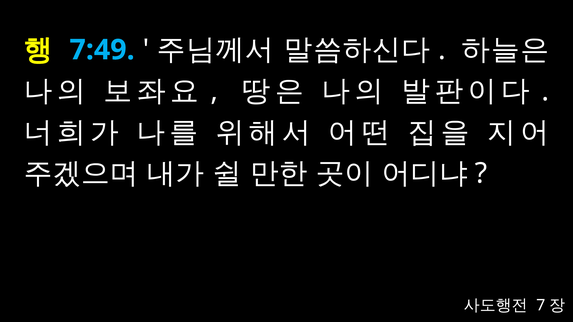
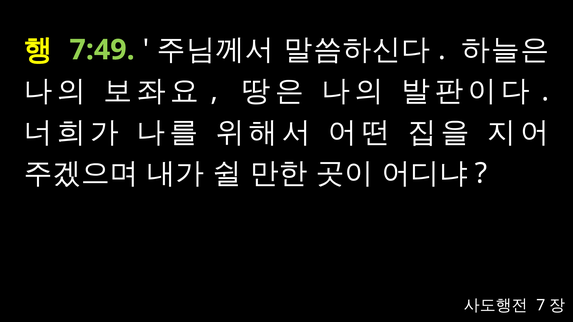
7:49 colour: light blue -> light green
